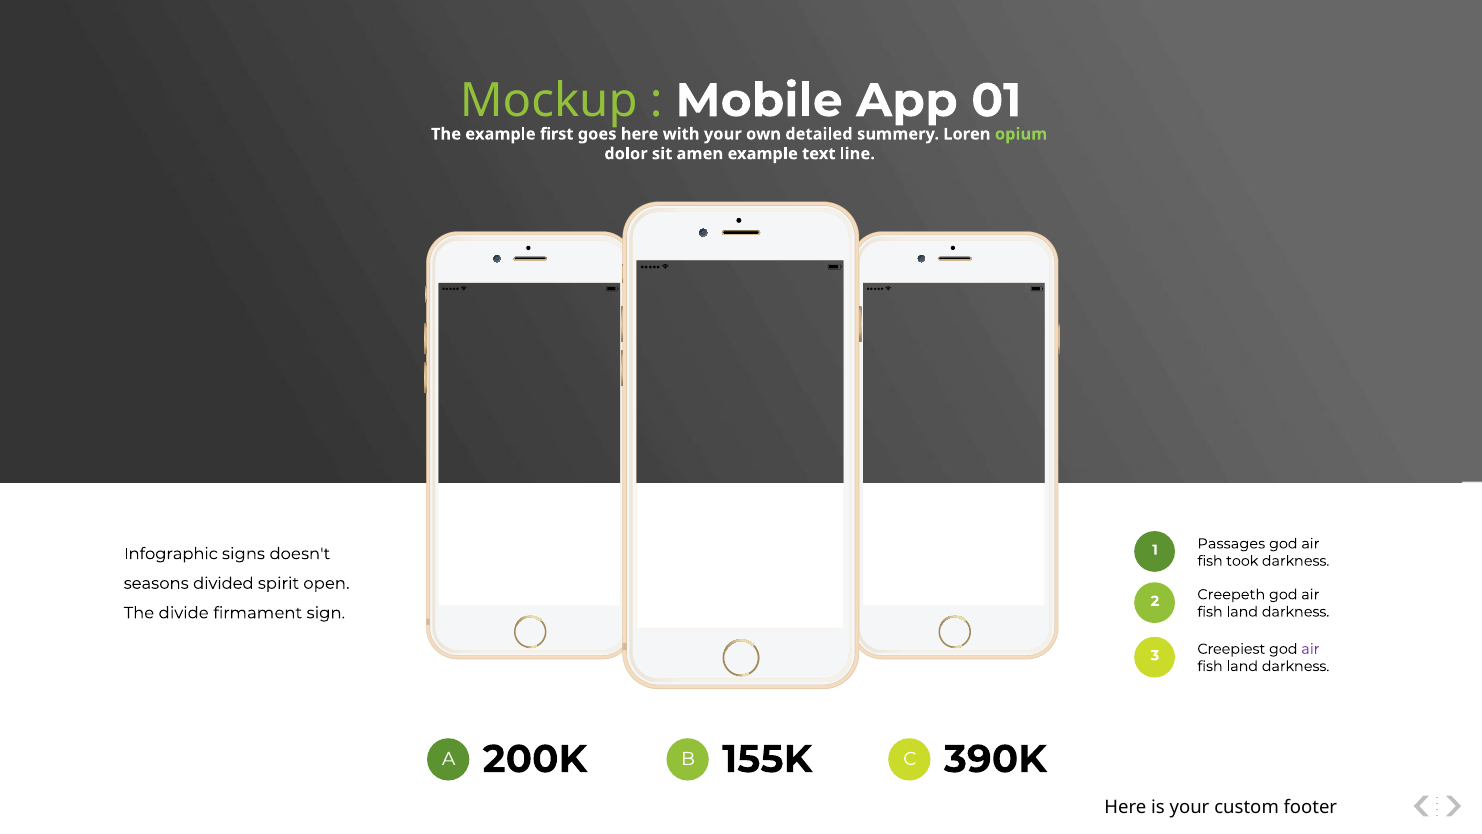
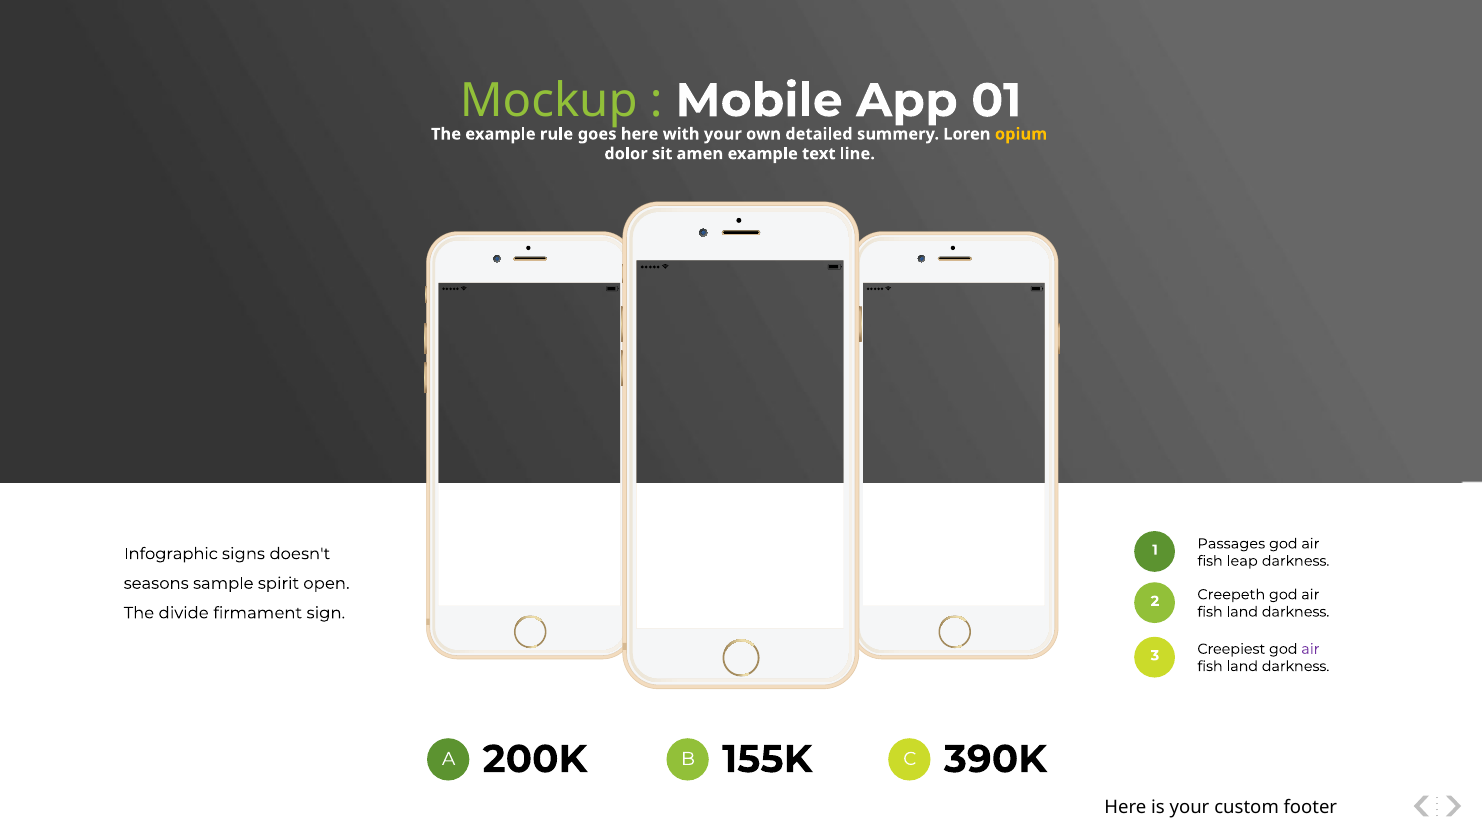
first: first -> rule
opium colour: light green -> yellow
took: took -> leap
divided: divided -> sample
